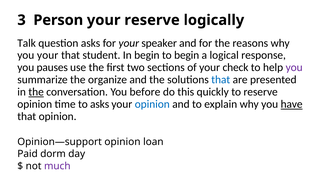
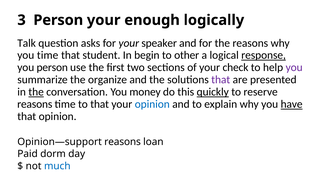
your reserve: reserve -> enough
you your: your -> time
to begin: begin -> other
response underline: none -> present
you pauses: pauses -> person
that at (221, 80) colour: blue -> purple
before: before -> money
quickly underline: none -> present
opinion at (35, 104): opinion -> reasons
to asks: asks -> that
Opinion—support opinion: opinion -> reasons
much colour: purple -> blue
